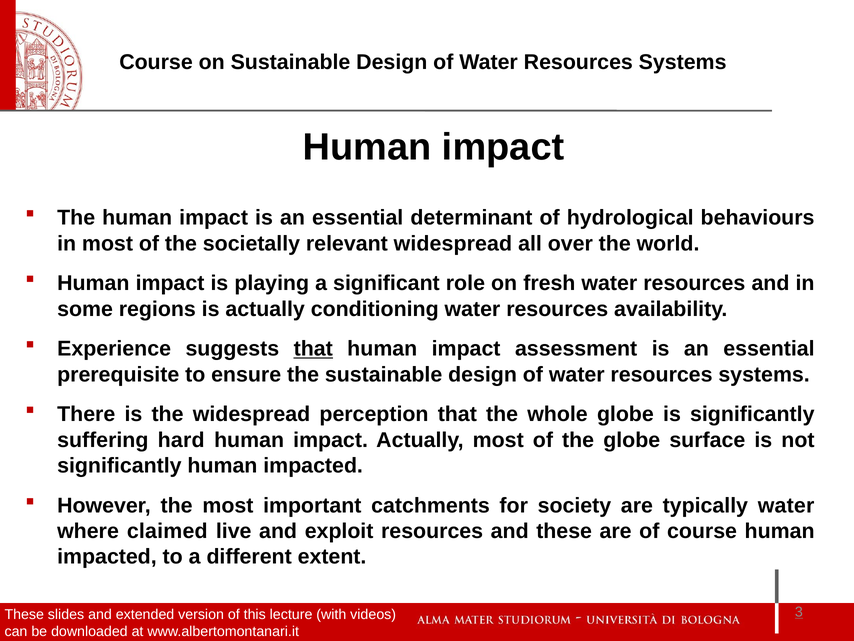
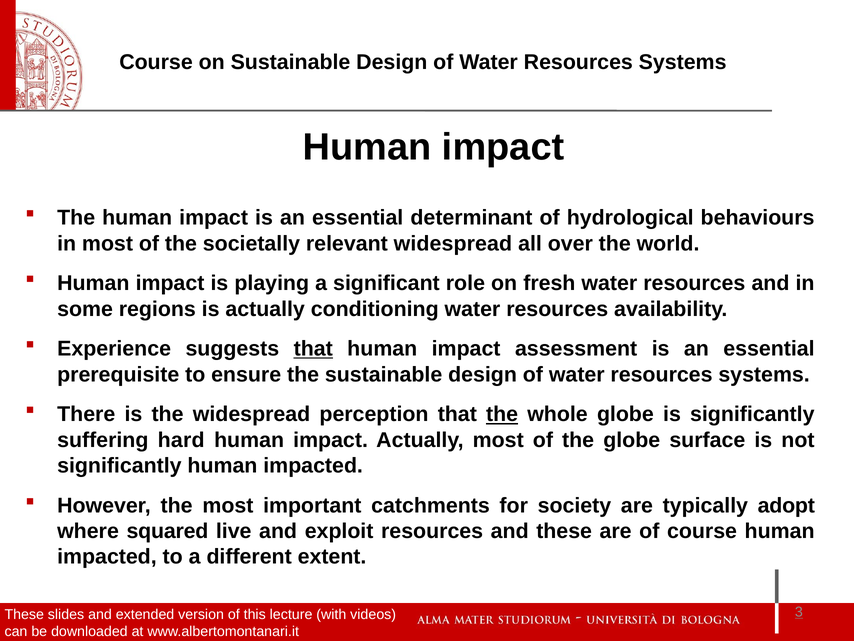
the at (502, 414) underline: none -> present
typically water: water -> adopt
claimed: claimed -> squared
